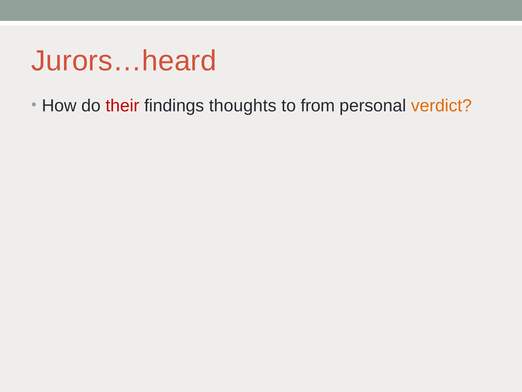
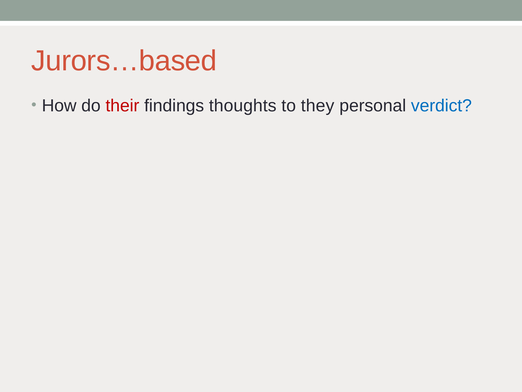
Jurors…heard: Jurors…heard -> Jurors…based
from: from -> they
verdict colour: orange -> blue
